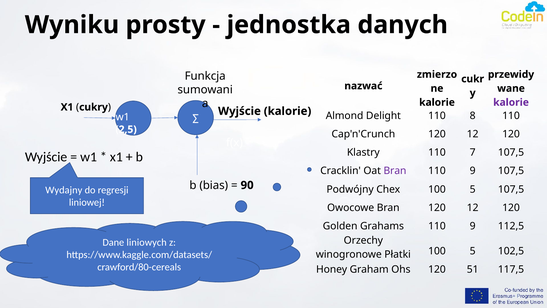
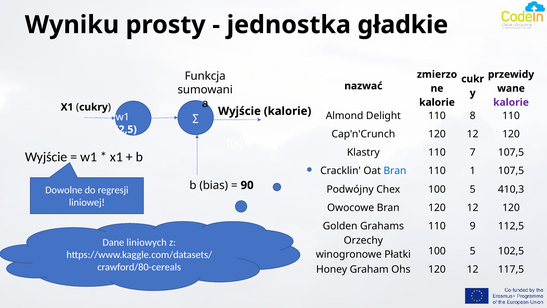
danych: danych -> gładkie
Bran at (395, 171) colour: purple -> blue
9 at (473, 171): 9 -> 1
Wydajny: Wydajny -> Dowolne
5 107,5: 107,5 -> 410,3
Ohs 120 51: 51 -> 12
